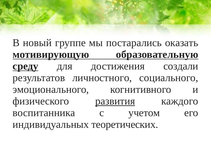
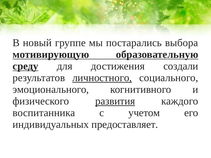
оказать: оказать -> выбора
личностного underline: none -> present
теоретических: теоретических -> предоставляет
